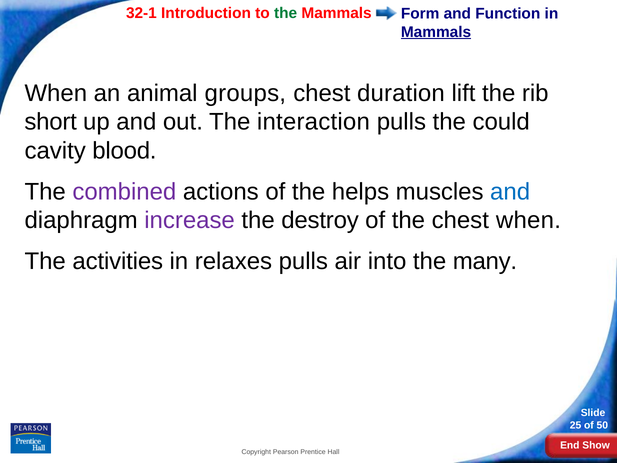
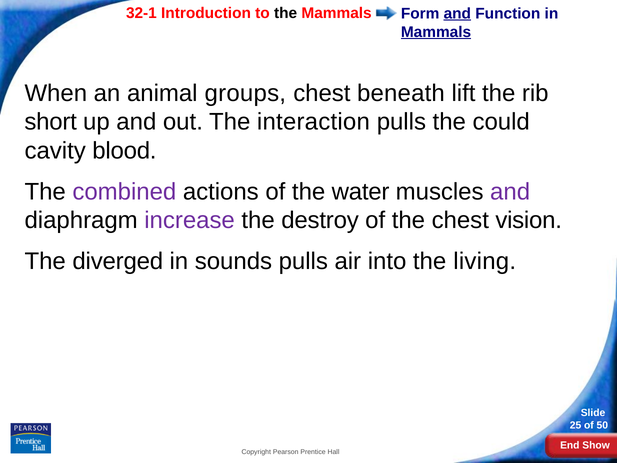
the at (286, 13) colour: green -> black
and at (457, 13) underline: none -> present
duration: duration -> beneath
helps: helps -> water
and at (510, 192) colour: blue -> purple
chest when: when -> vision
activities: activities -> diverged
relaxes: relaxes -> sounds
many: many -> living
